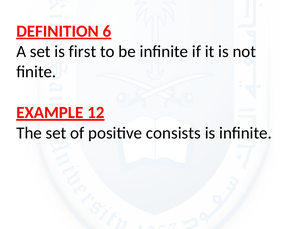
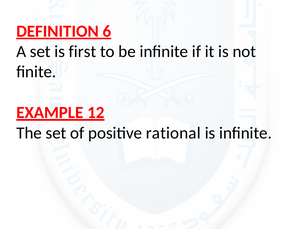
consists: consists -> rational
